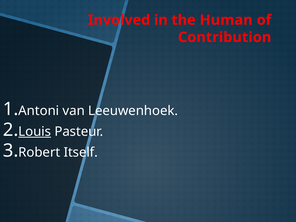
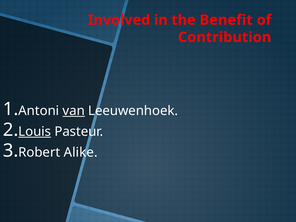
Human: Human -> Benefit
van underline: none -> present
Itself: Itself -> Alike
